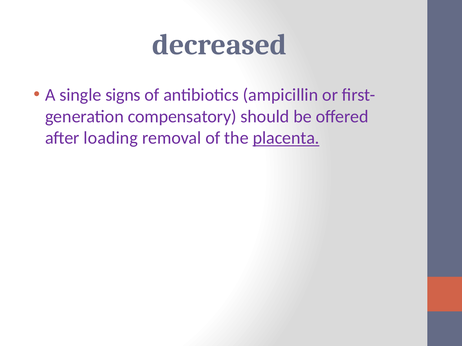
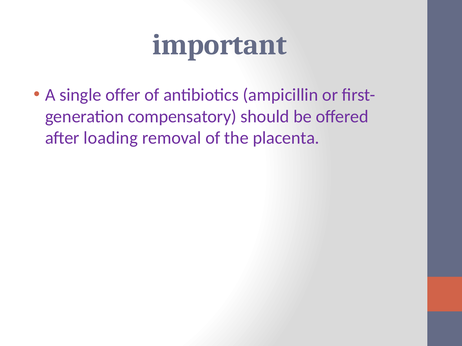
decreased: decreased -> important
signs: signs -> offer
placenta underline: present -> none
